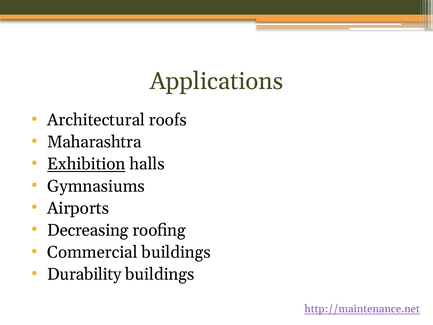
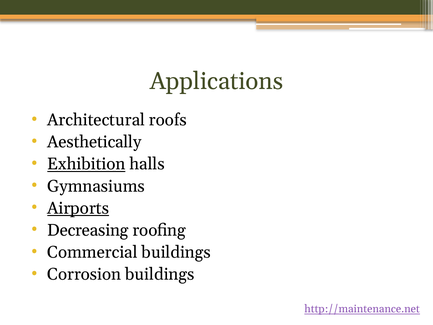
Maharashtra: Maharashtra -> Aesthetically
Airports underline: none -> present
Durability: Durability -> Corrosion
